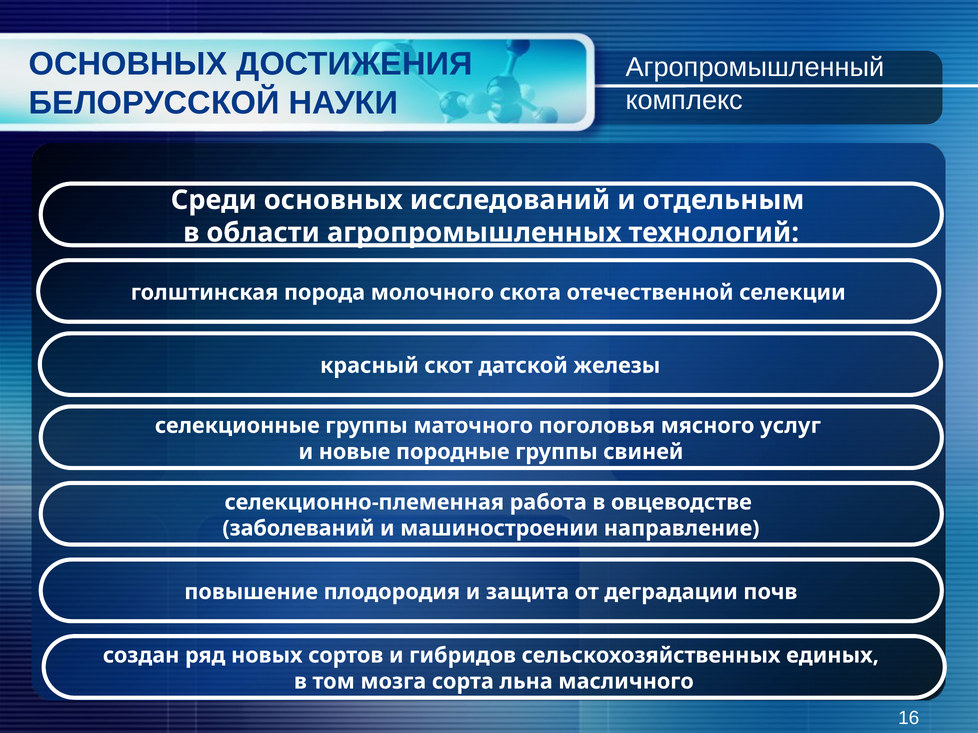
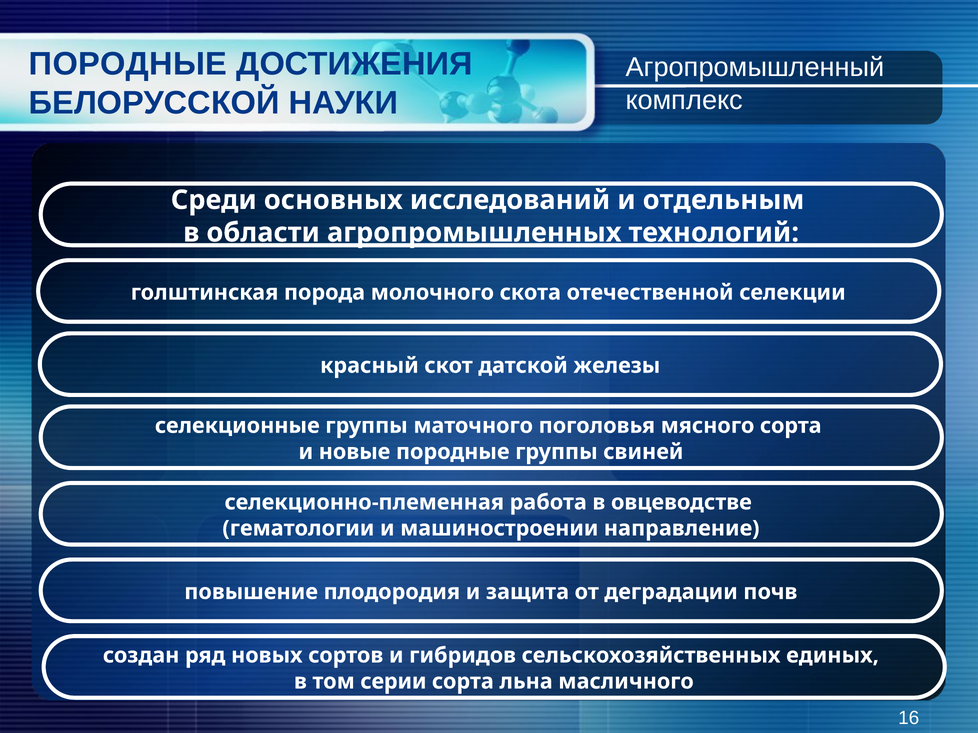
ОСНОВНЫХ at (128, 64): ОСНОВНЫХ -> ПОРОДНЫЕ
мясного услуг: услуг -> сорта
заболеваний: заболеваний -> гематологии
мозга: мозга -> серии
